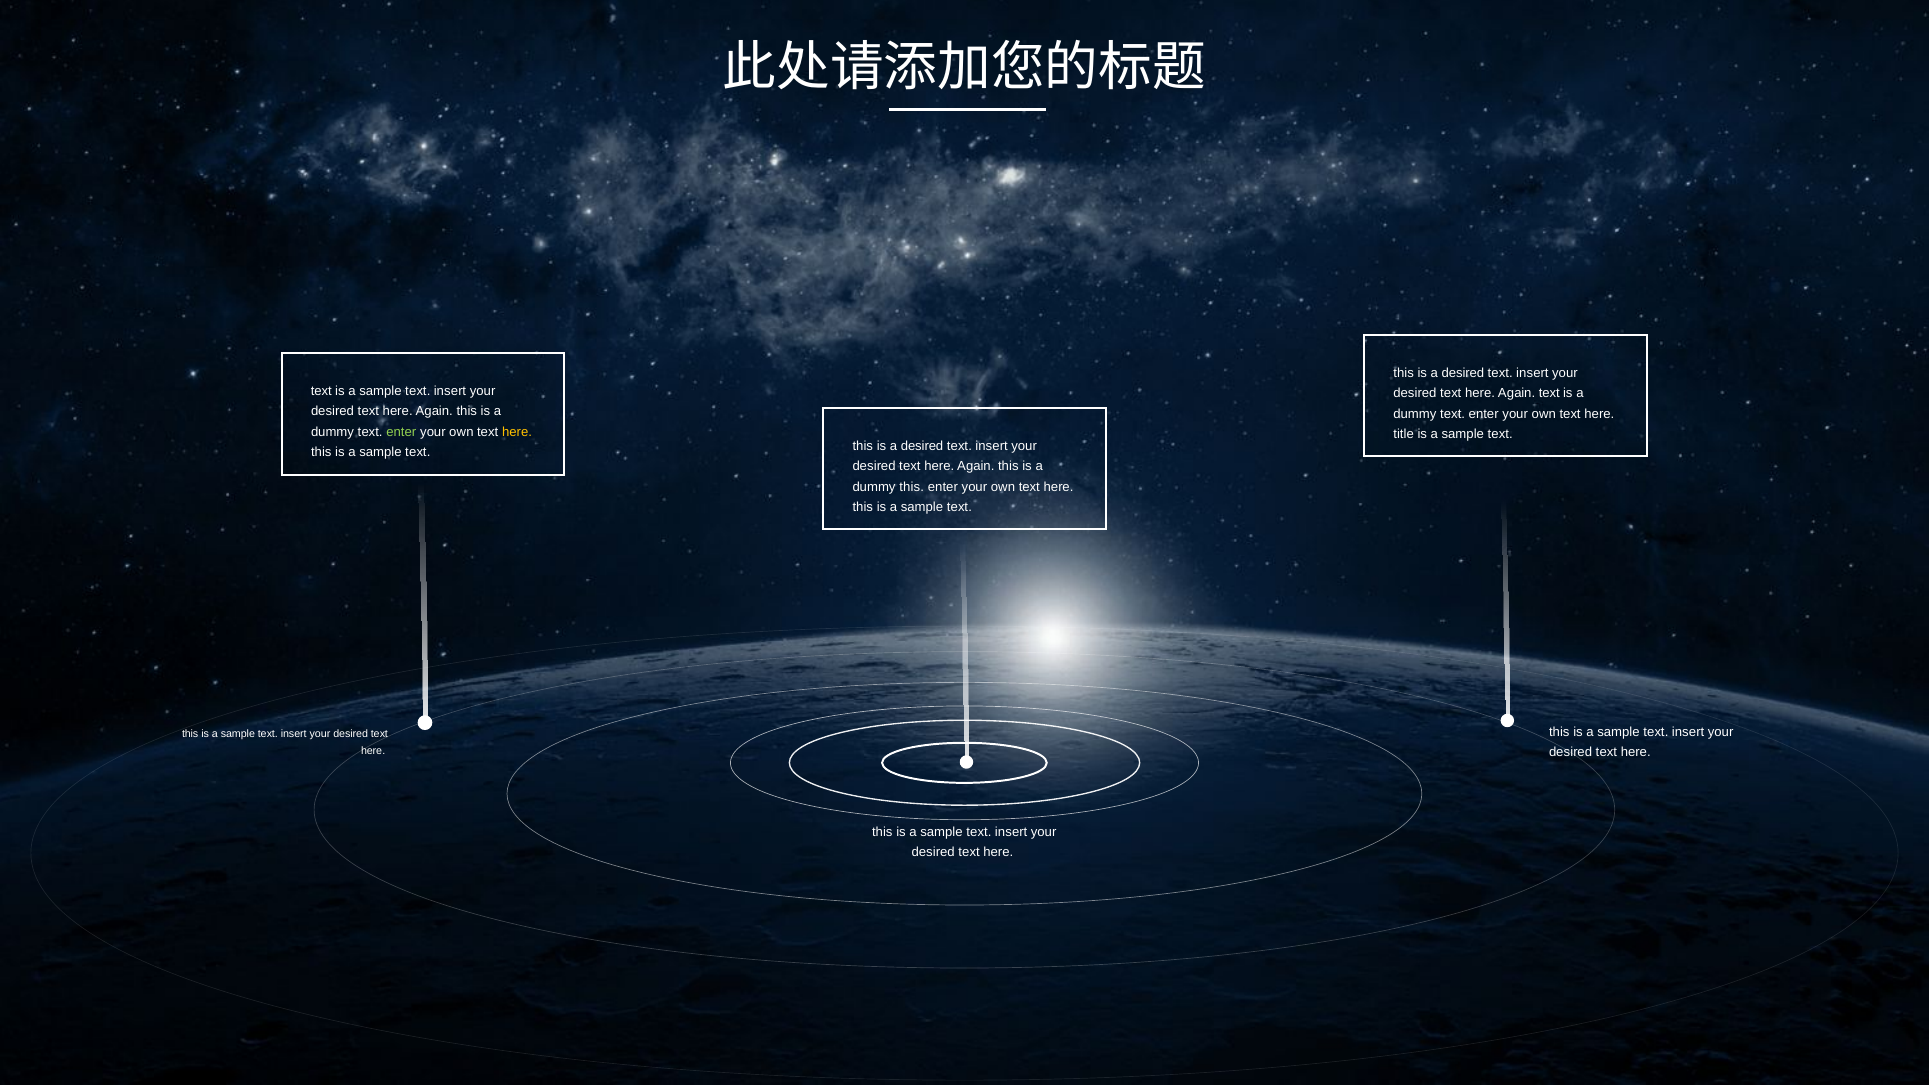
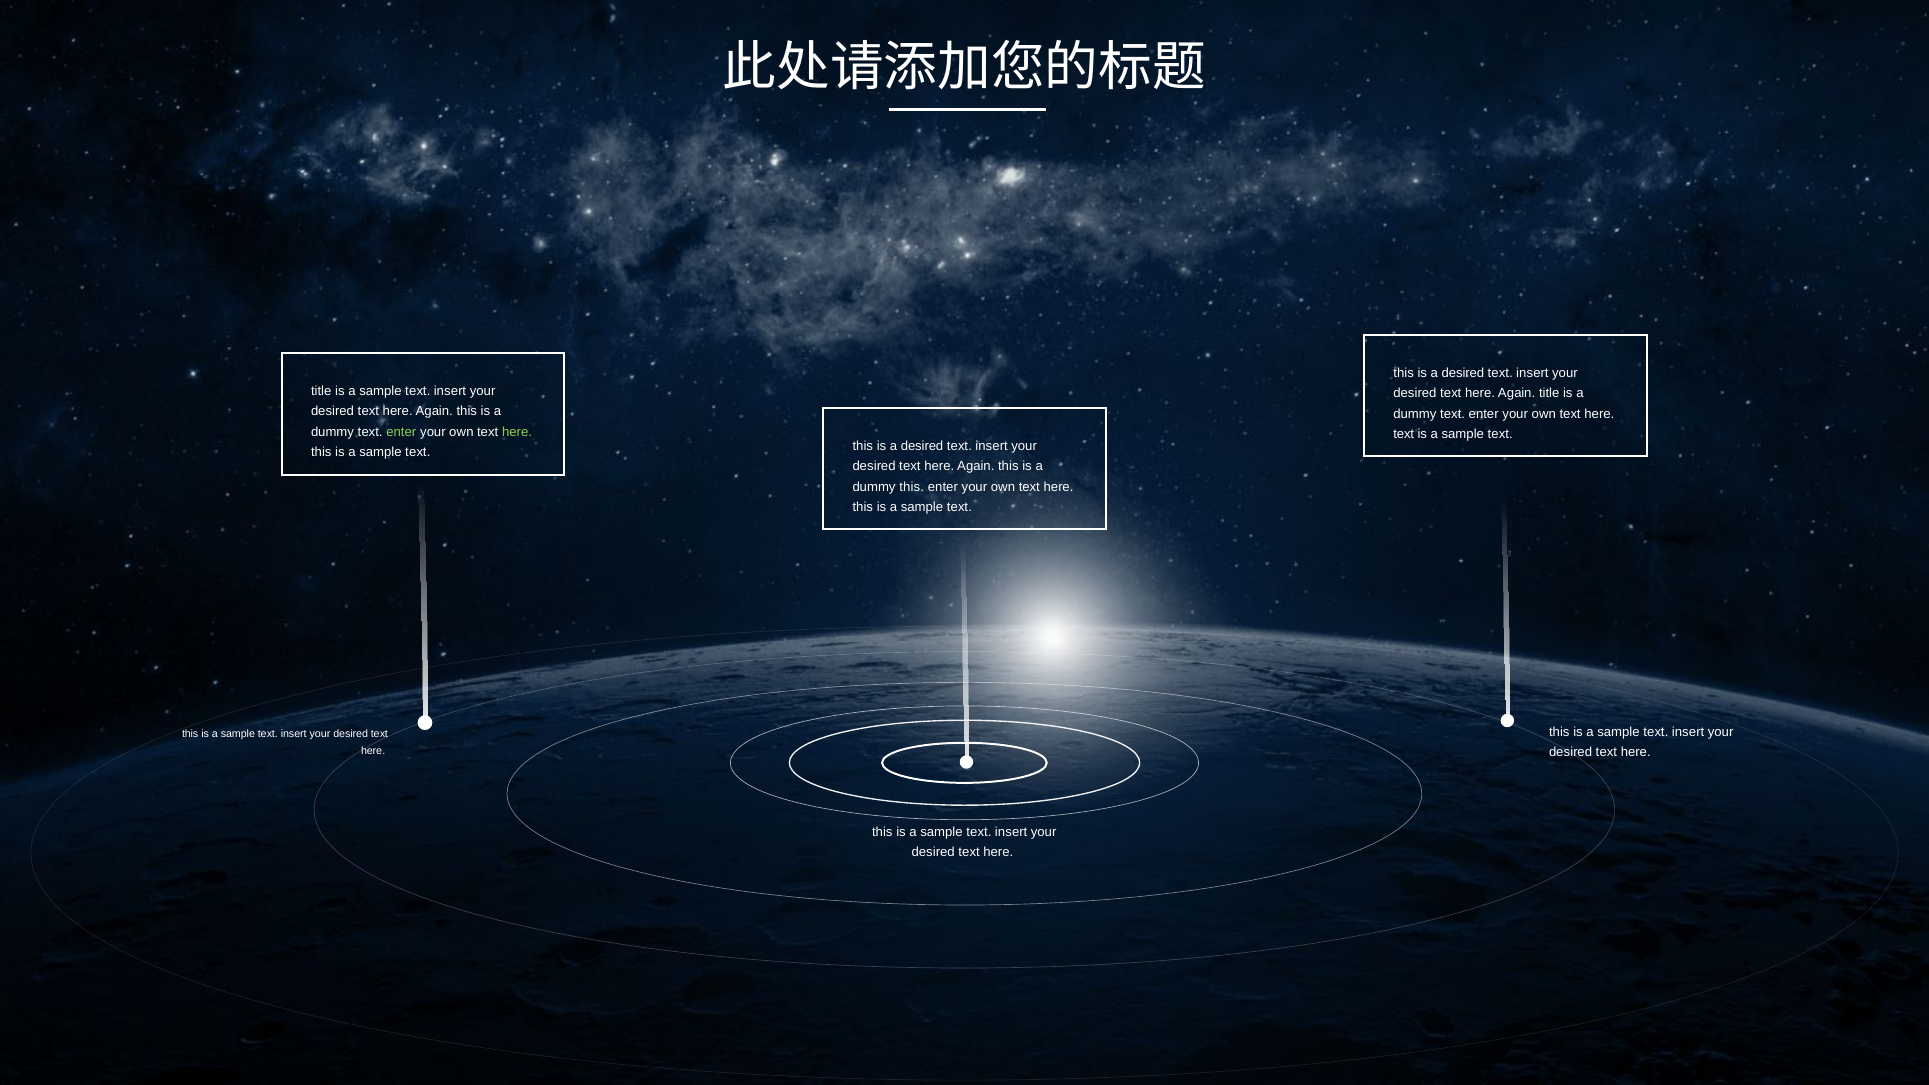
text at (321, 391): text -> title
Again text: text -> title
here at (517, 432) colour: yellow -> light green
title at (1404, 434): title -> text
